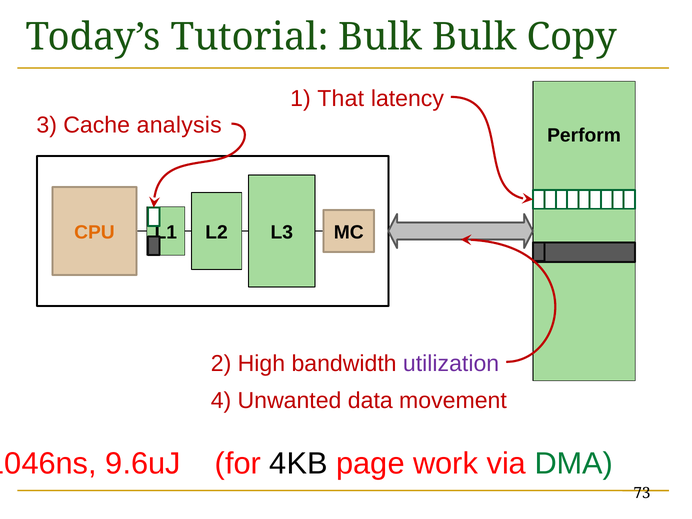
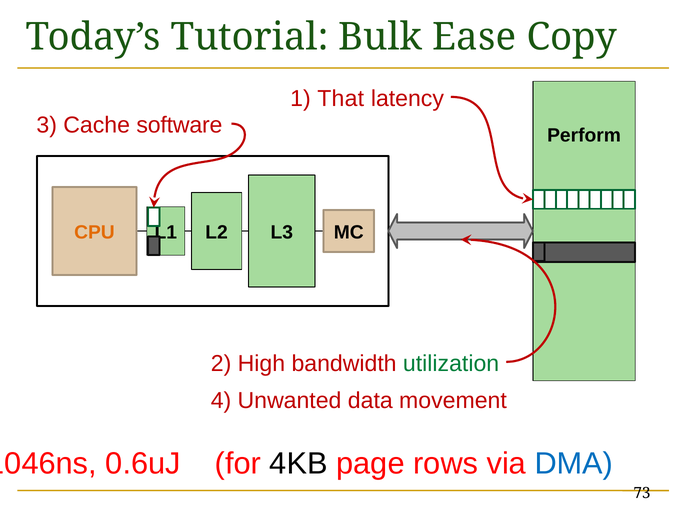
Bulk Bulk: Bulk -> Ease
analysis: analysis -> software
utilization colour: purple -> green
9.6uJ: 9.6uJ -> 0.6uJ
work: work -> rows
DMA colour: green -> blue
